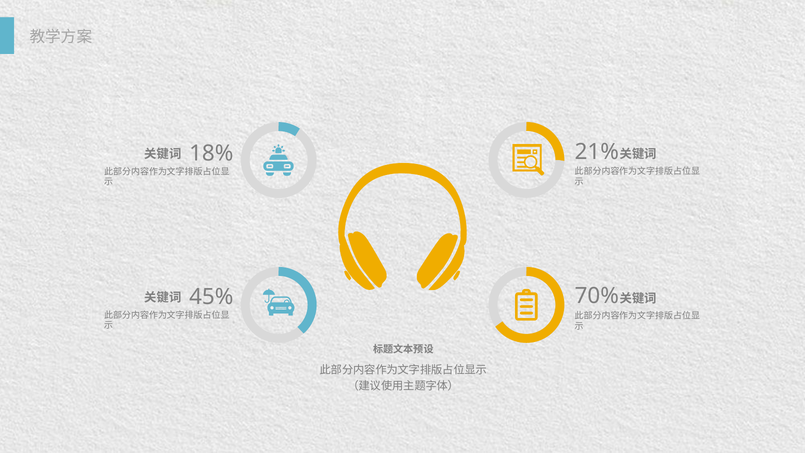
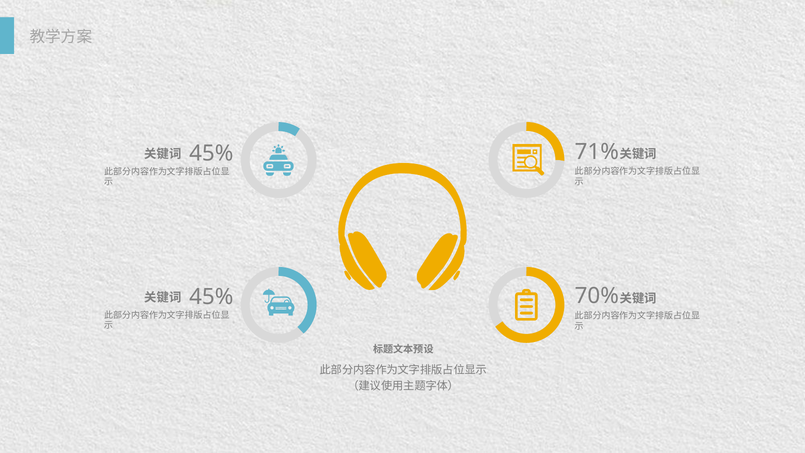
21%: 21% -> 71%
18% at (211, 153): 18% -> 45%
